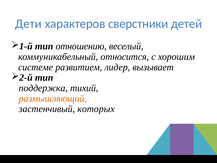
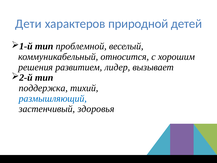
сверстники: сверстники -> природной
отношению: отношению -> проблемной
системе: системе -> решения
размышляющий colour: orange -> blue
которых: которых -> здоровья
